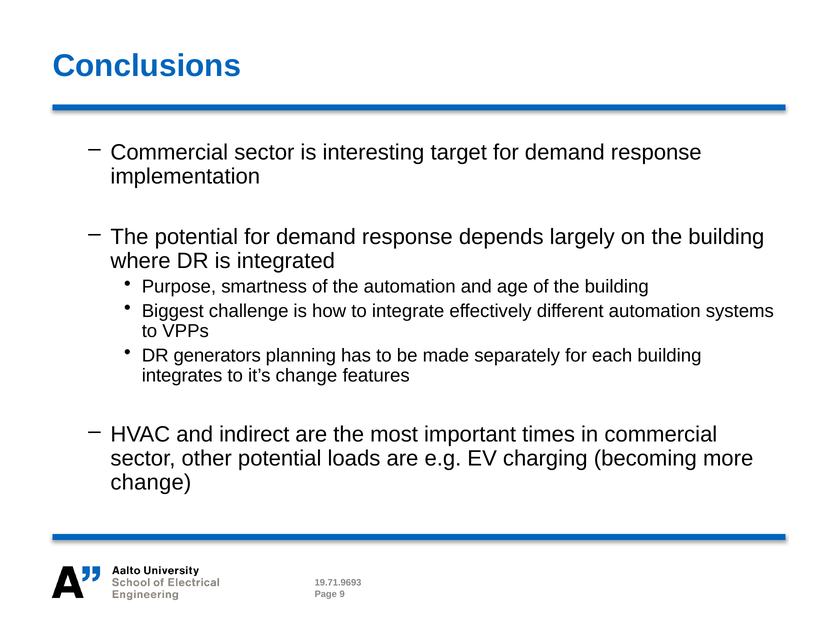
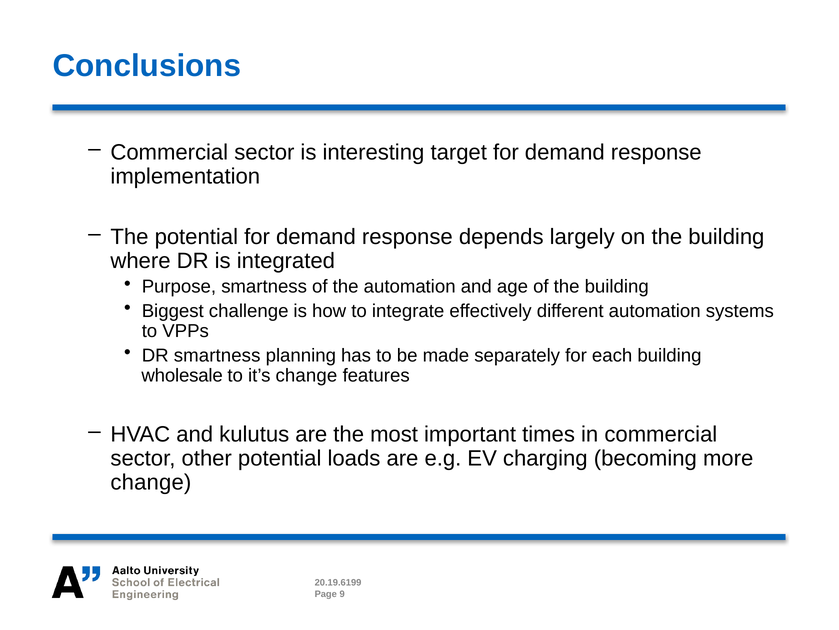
DR generators: generators -> smartness
integrates: integrates -> wholesale
indirect: indirect -> kulutus
19.71.9693: 19.71.9693 -> 20.19.6199
